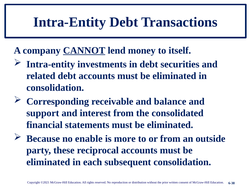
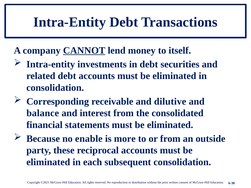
balance: balance -> dilutive
support: support -> balance
